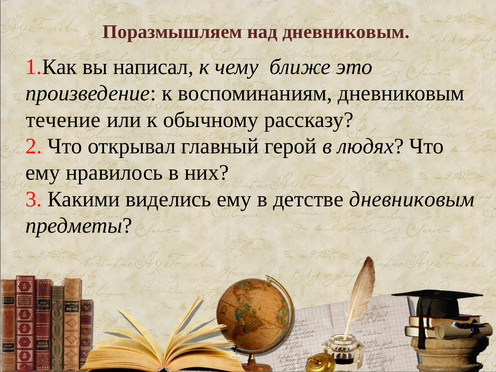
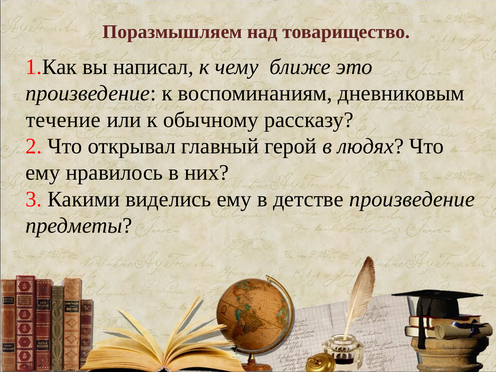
над дневниковым: дневниковым -> товарищество
детстве дневниковым: дневниковым -> произведение
